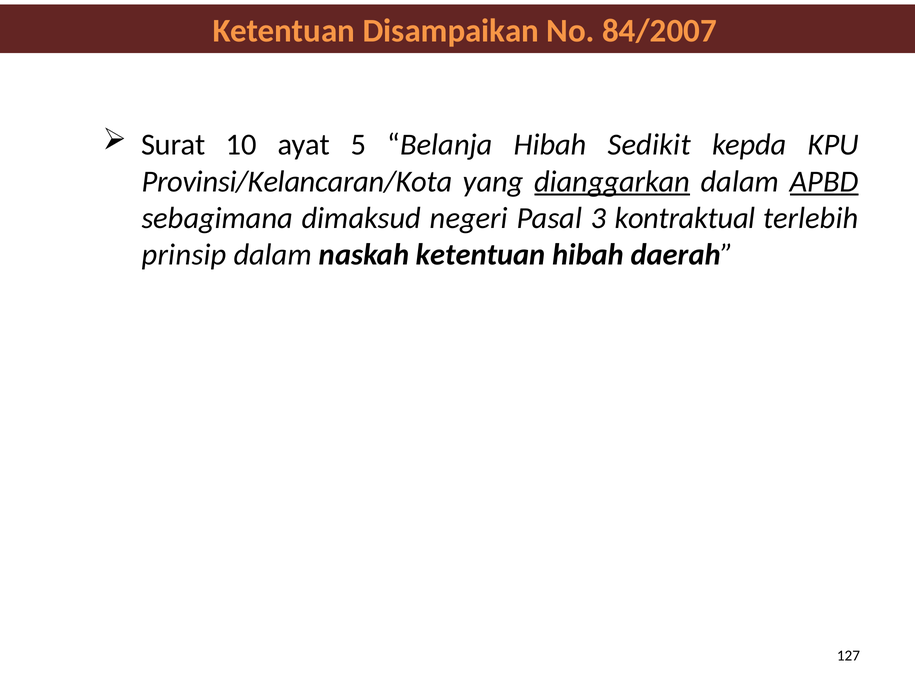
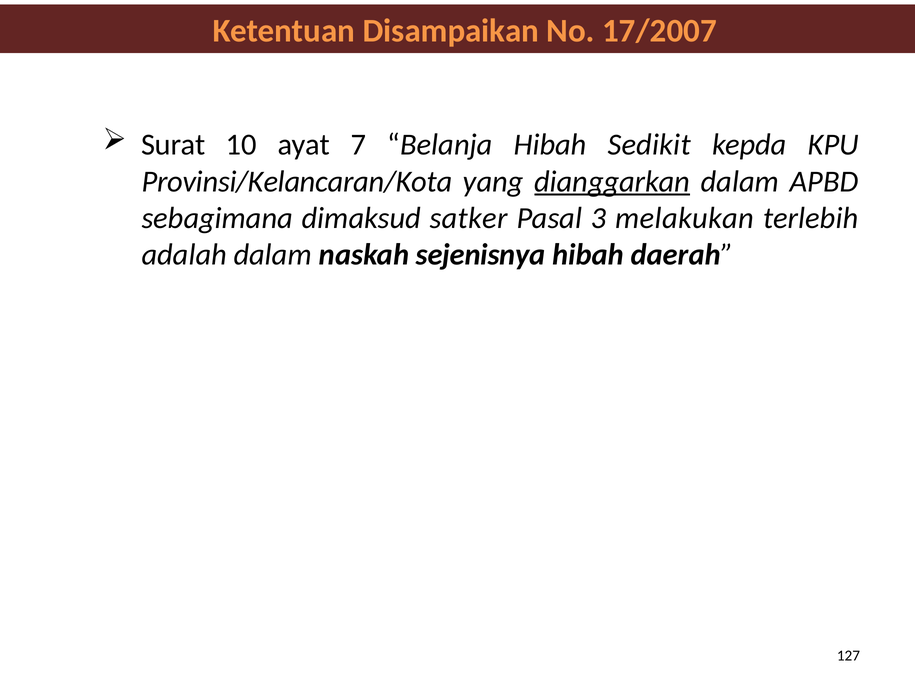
84/2007: 84/2007 -> 17/2007
5: 5 -> 7
APBD underline: present -> none
negeri: negeri -> satker
kontraktual: kontraktual -> melakukan
prinsip: prinsip -> adalah
naskah ketentuan: ketentuan -> sejenisnya
